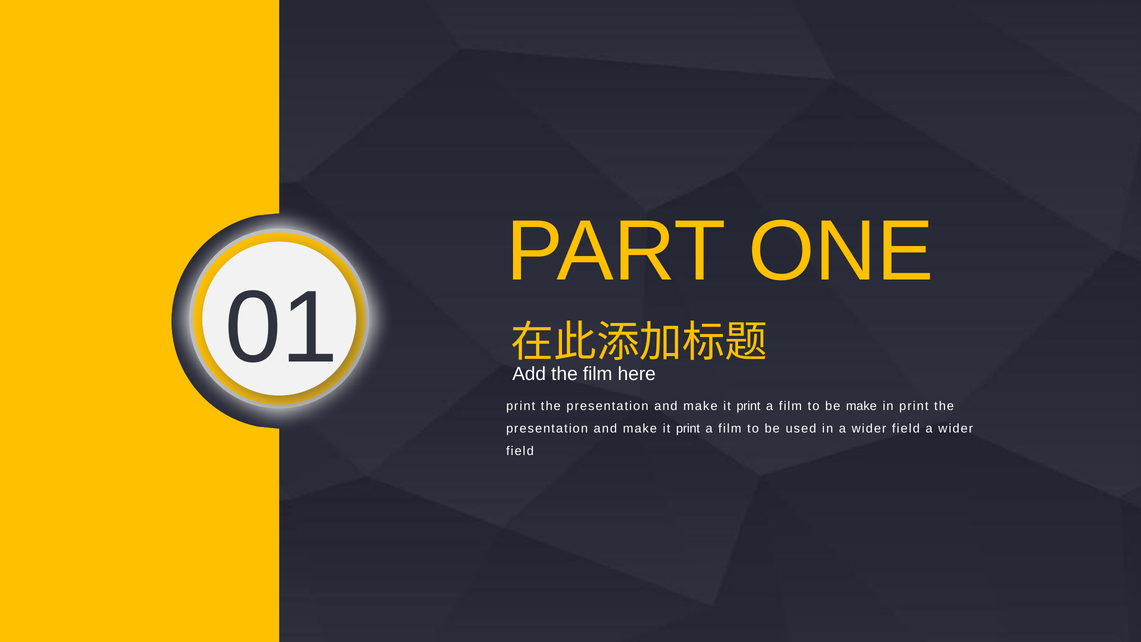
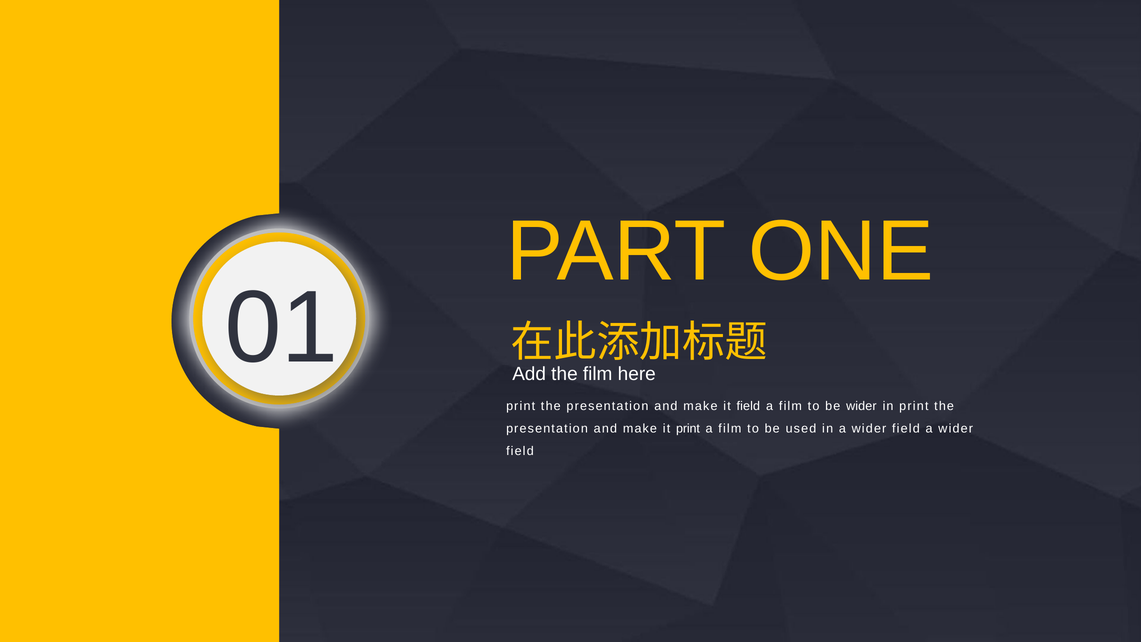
print at (748, 406): print -> field
be make: make -> wider
